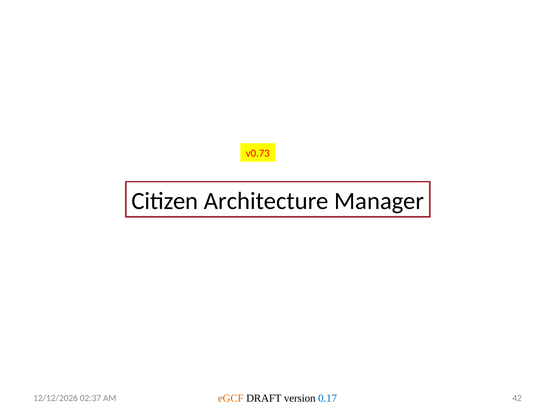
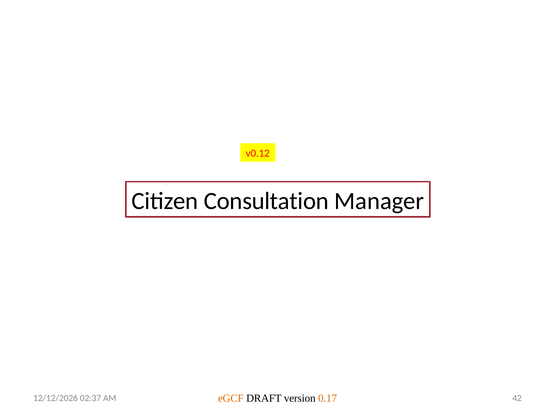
v0.73: v0.73 -> v0.12
Architecture: Architecture -> Consultation
0.17 colour: blue -> orange
